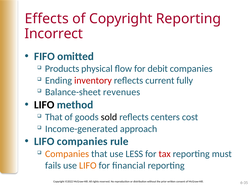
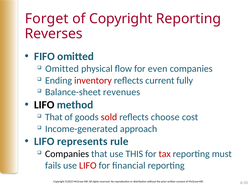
Effects: Effects -> Forget
Incorrect: Incorrect -> Reverses
Products at (62, 69): Products -> Omitted
debit: debit -> even
sold colour: black -> red
centers: centers -> choose
LIFO companies: companies -> represents
Companies at (67, 154) colour: orange -> black
LESS: LESS -> THIS
LIFO at (88, 166) colour: orange -> red
